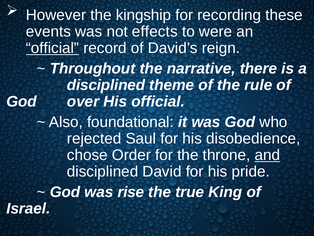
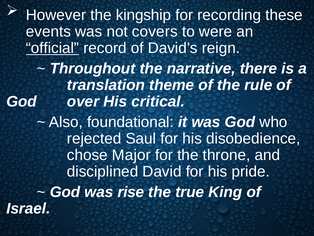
effects: effects -> covers
disciplined at (106, 85): disciplined -> translation
His official: official -> critical
Order: Order -> Major
and underline: present -> none
